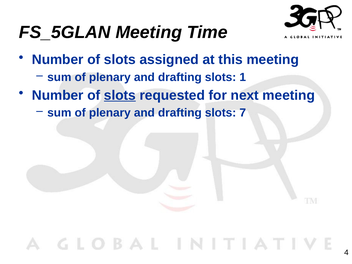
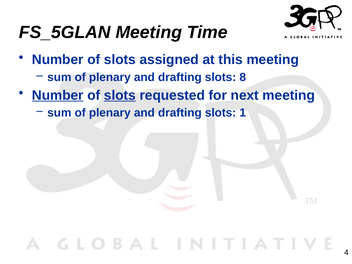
1: 1 -> 8
Number at (58, 95) underline: none -> present
7: 7 -> 1
